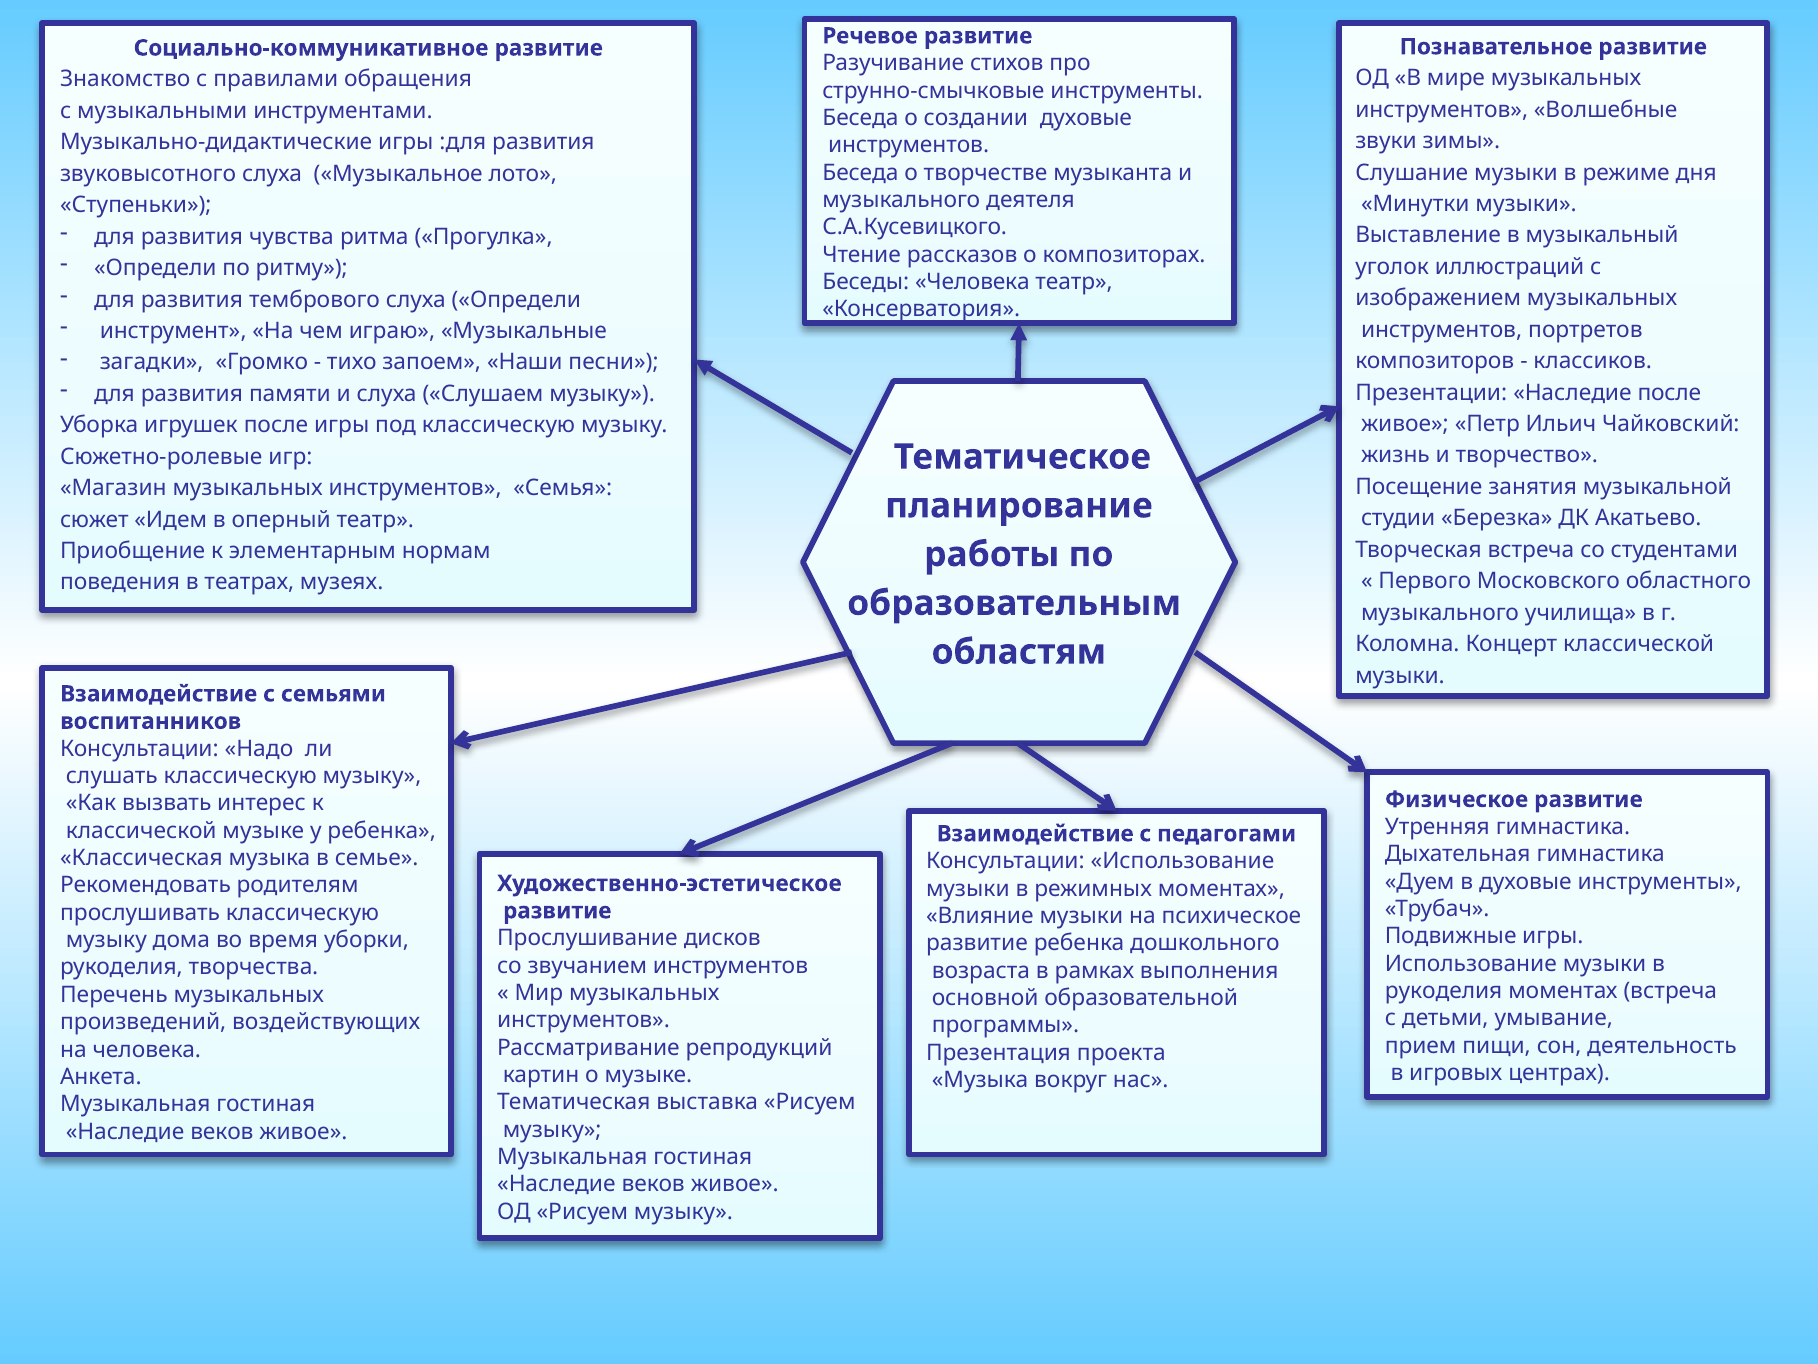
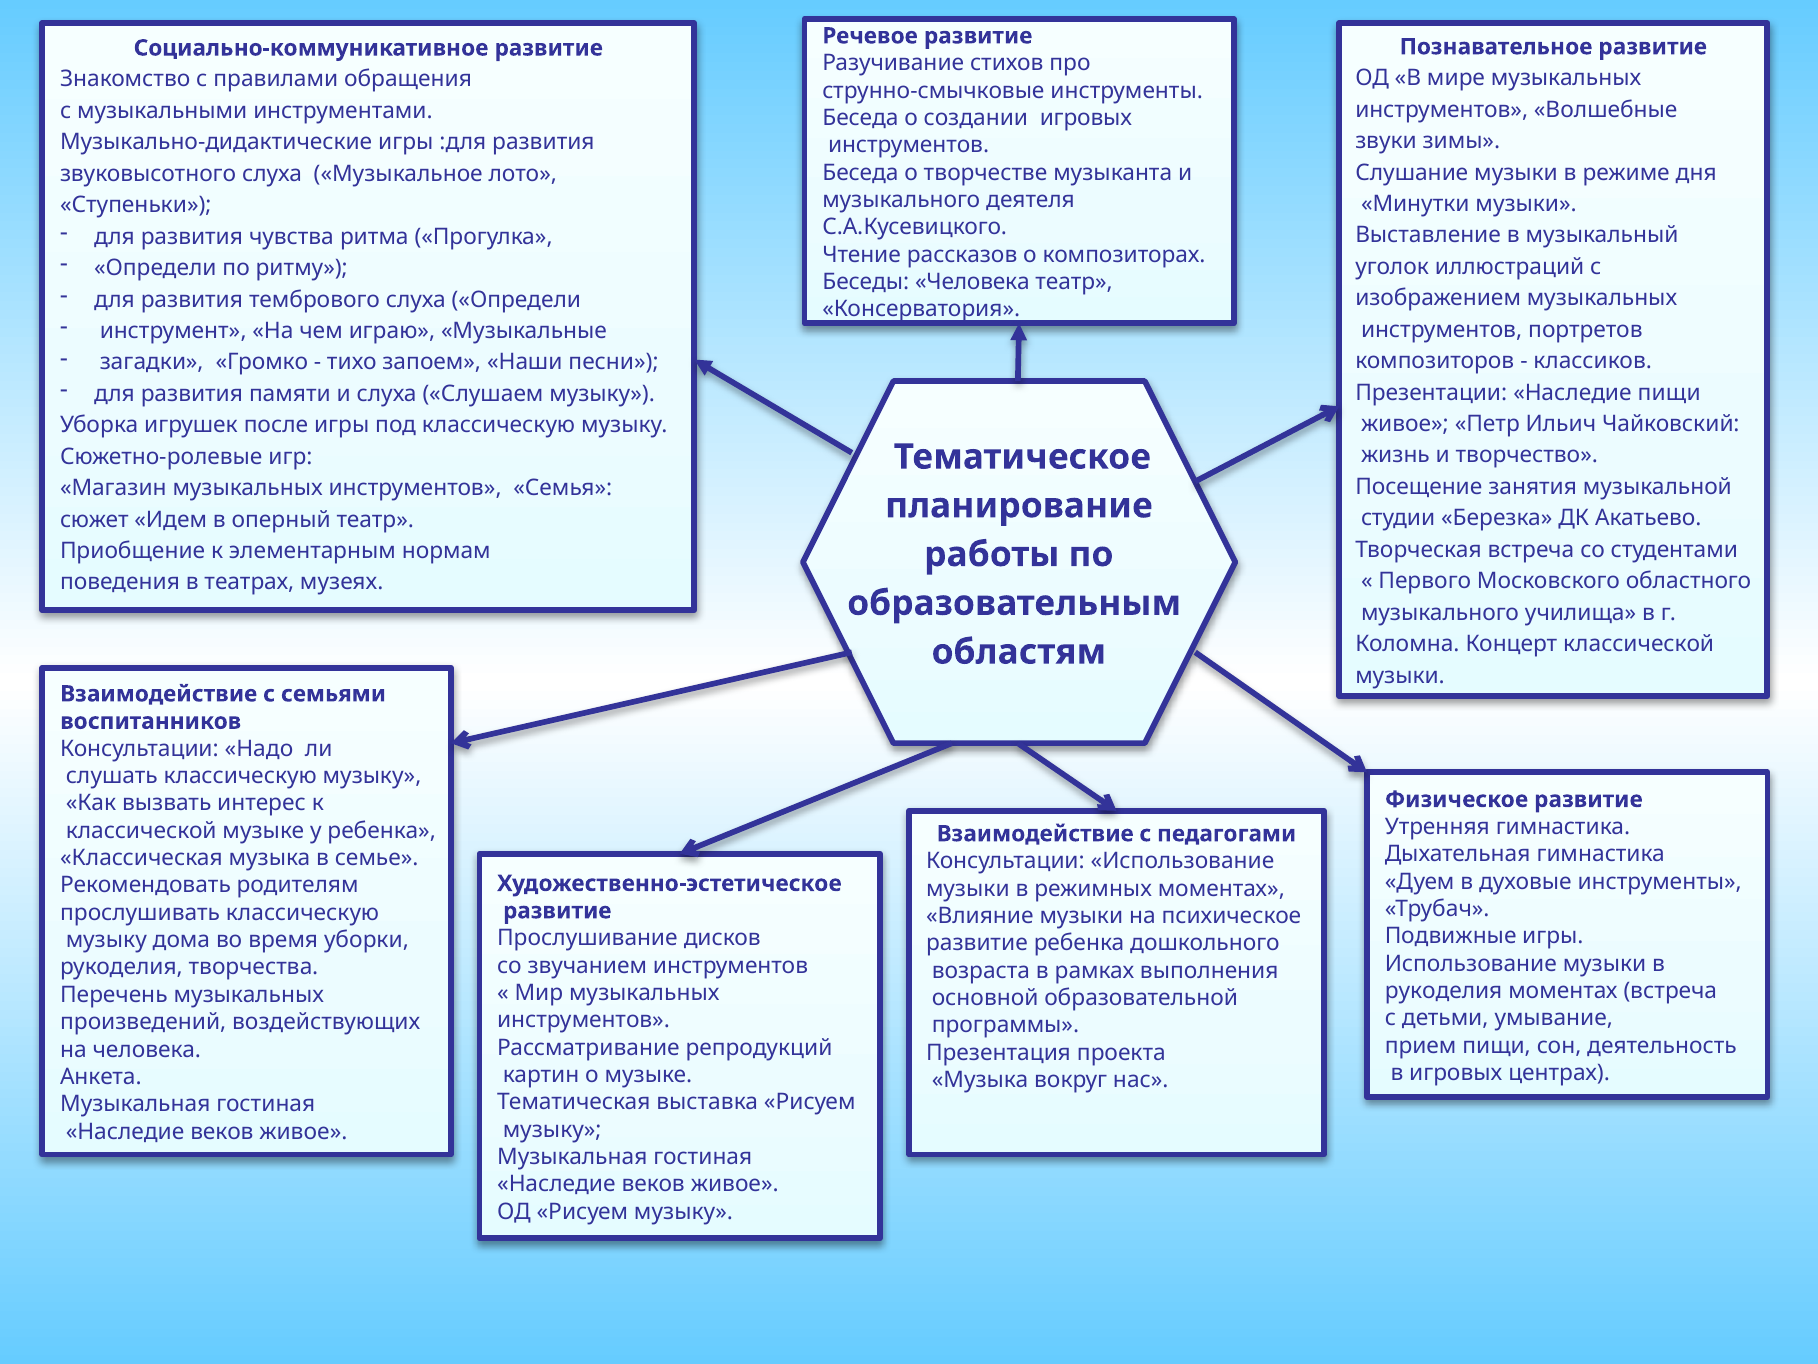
создании духовые: духовые -> игровых
Наследие после: после -> пищи
